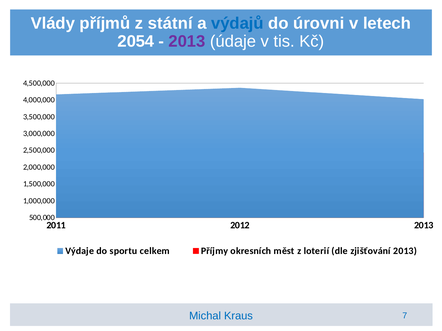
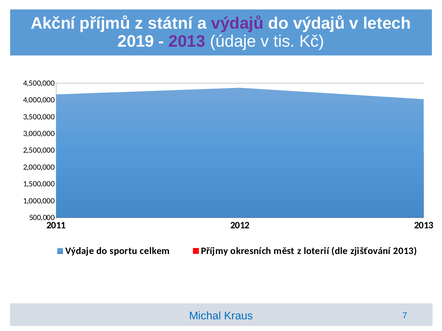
Vlády: Vlády -> Akční
výdajů at (237, 23) colour: blue -> purple
do úrovni: úrovni -> výdajů
2054: 2054 -> 2019
